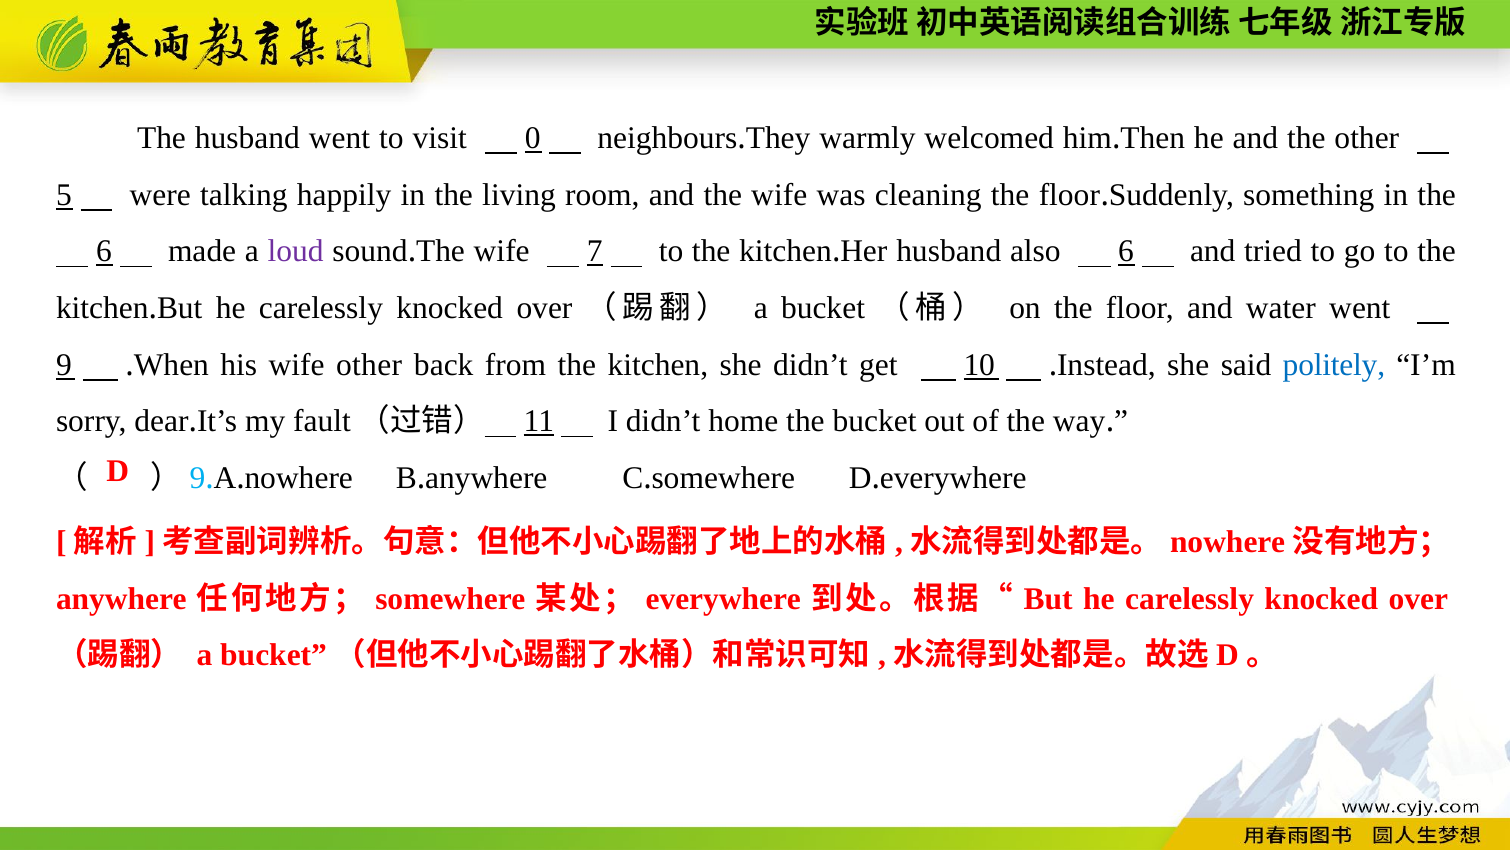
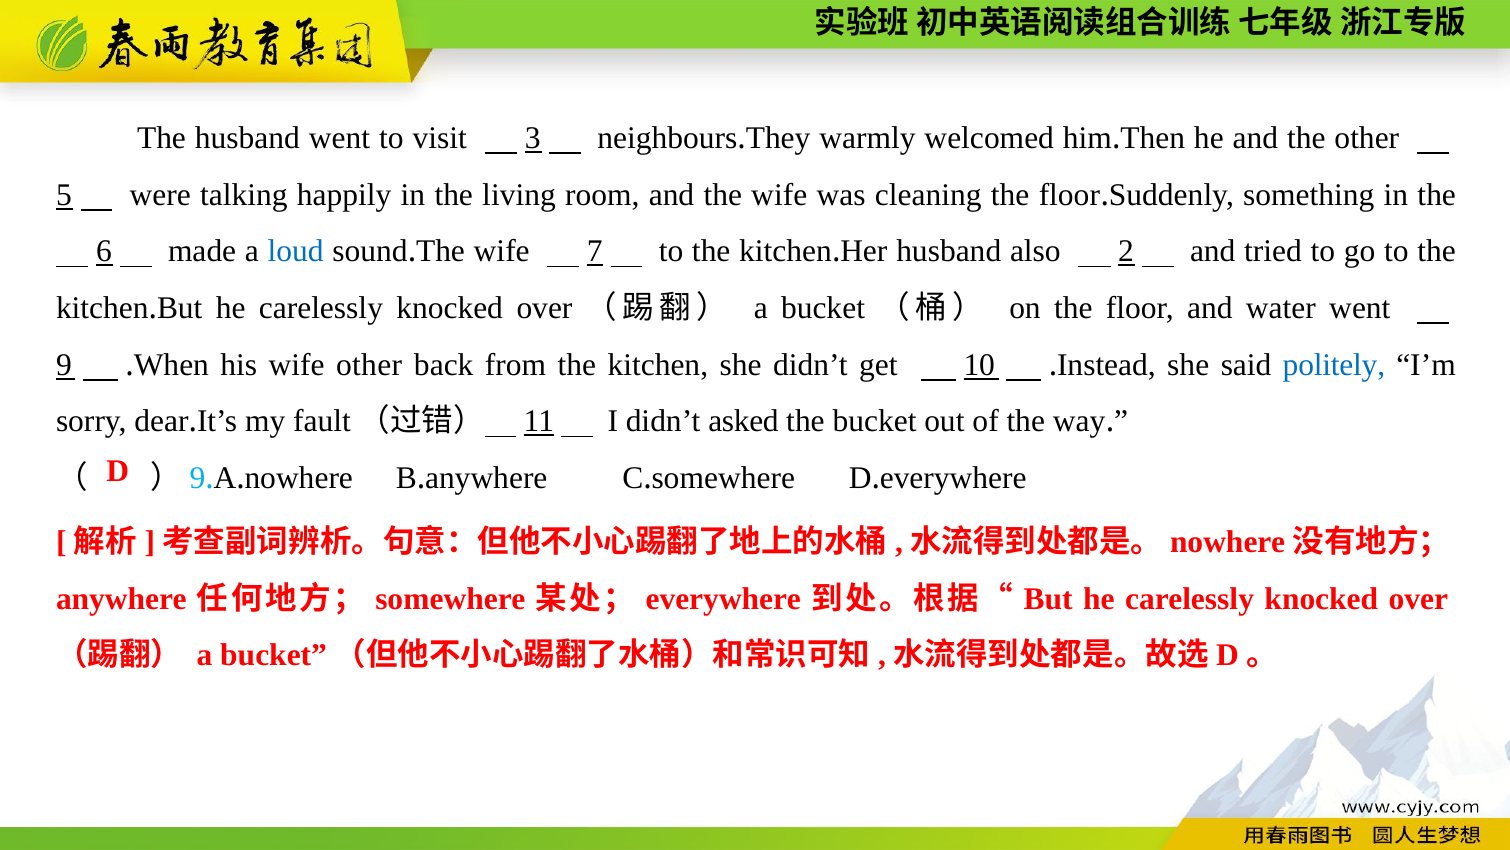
0: 0 -> 3
loud colour: purple -> blue
also 6: 6 -> 2
home: home -> asked
